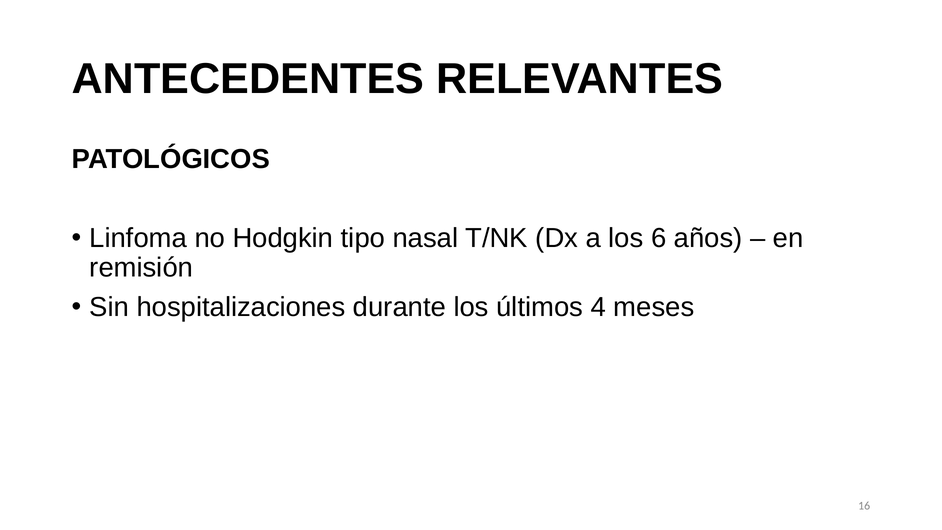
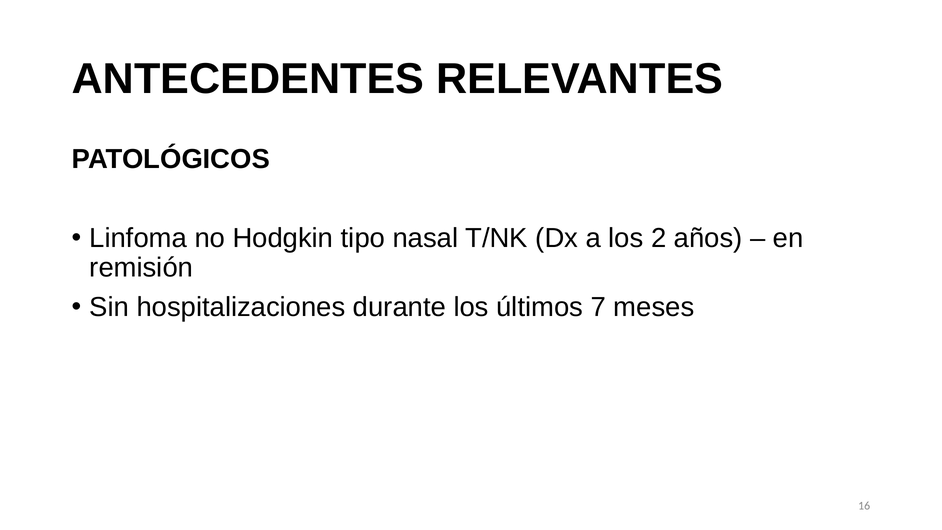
6: 6 -> 2
4: 4 -> 7
